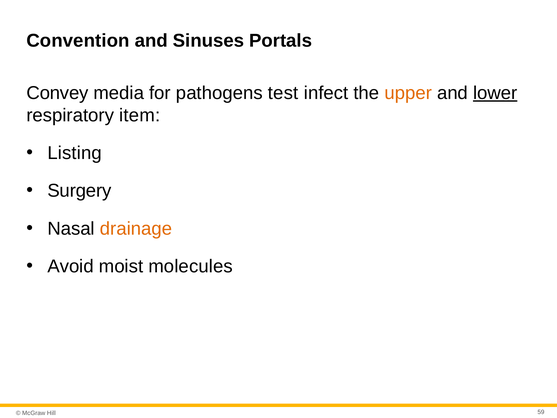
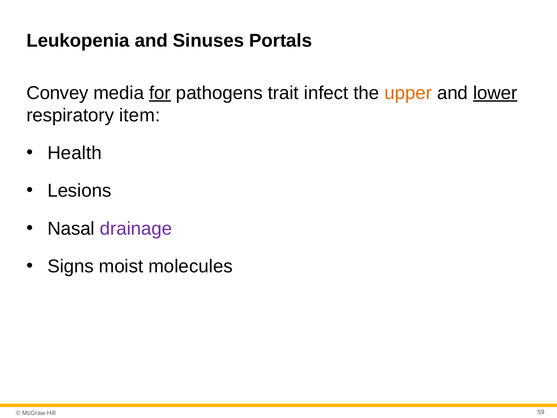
Convention: Convention -> Leukopenia
for underline: none -> present
test: test -> trait
Listing: Listing -> Health
Surgery: Surgery -> Lesions
drainage colour: orange -> purple
Avoid: Avoid -> Signs
